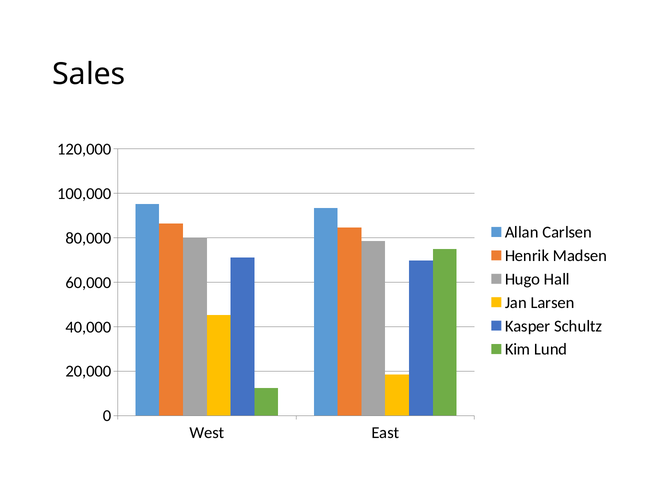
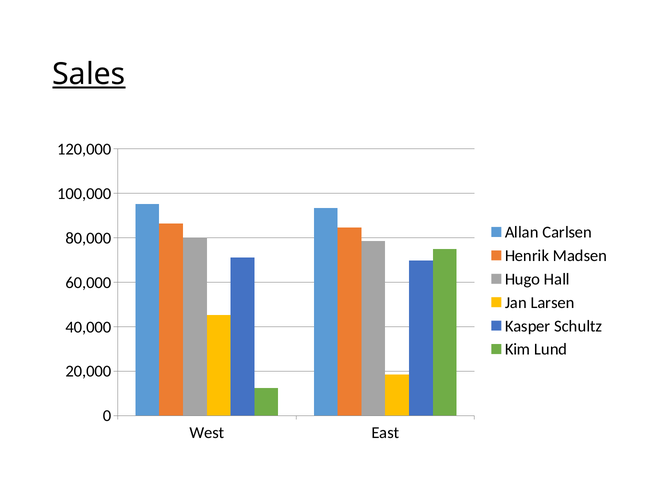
Sales underline: none -> present
